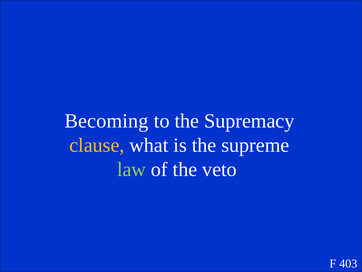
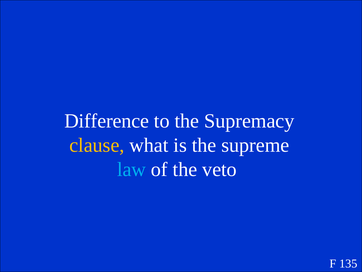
Becoming: Becoming -> Difference
law colour: light green -> light blue
403: 403 -> 135
